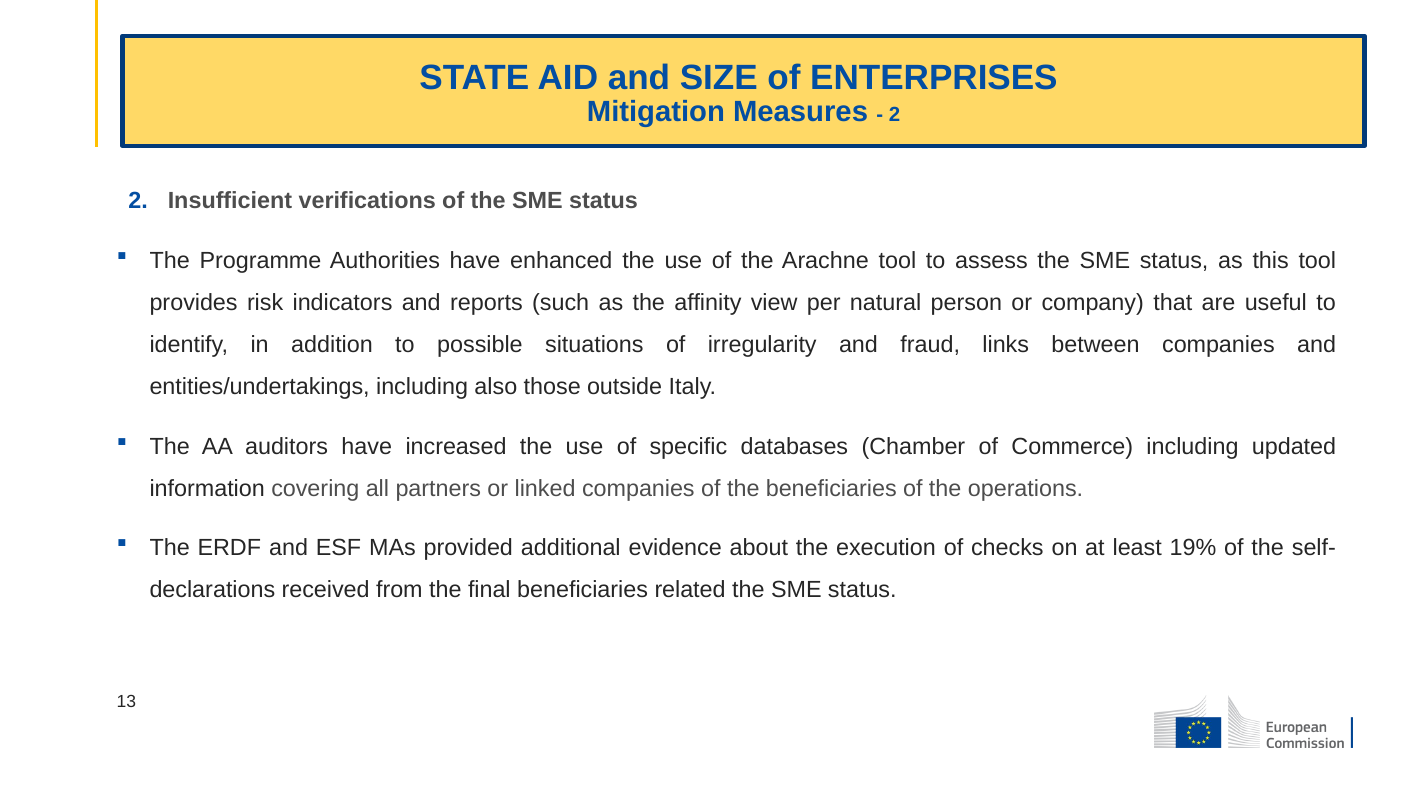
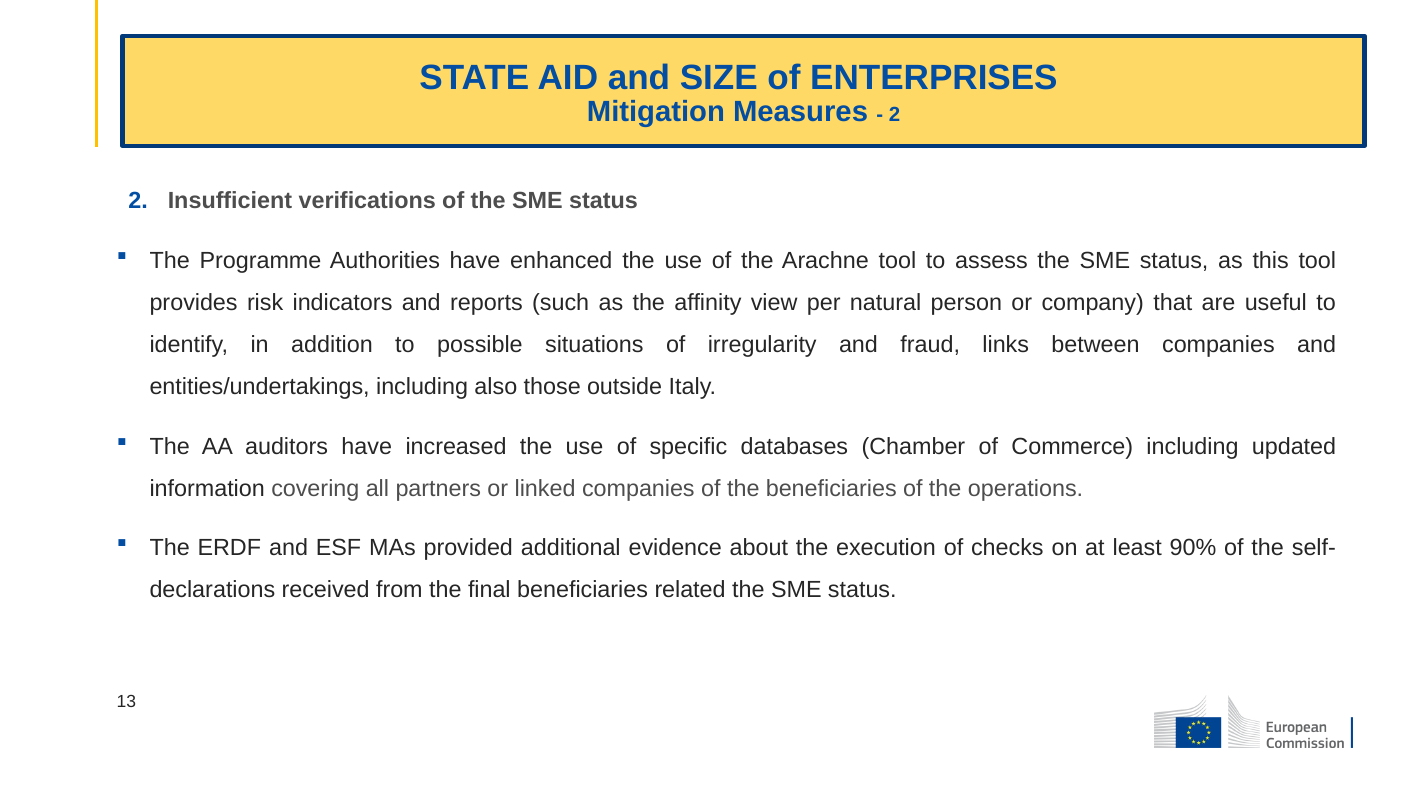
19%: 19% -> 90%
